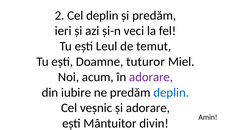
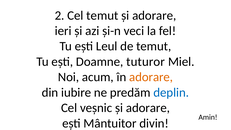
Cel deplin: deplin -> temut
predăm at (154, 15): predăm -> adorare
adorare at (151, 77) colour: purple -> orange
